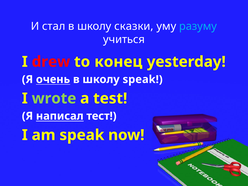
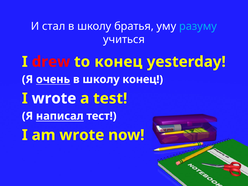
сказки: сказки -> братья
школу speak: speak -> конец
wrote at (54, 98) colour: light green -> white
am speak: speak -> wrote
